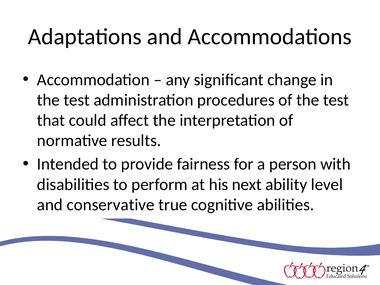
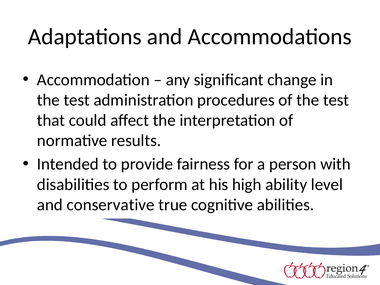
next: next -> high
